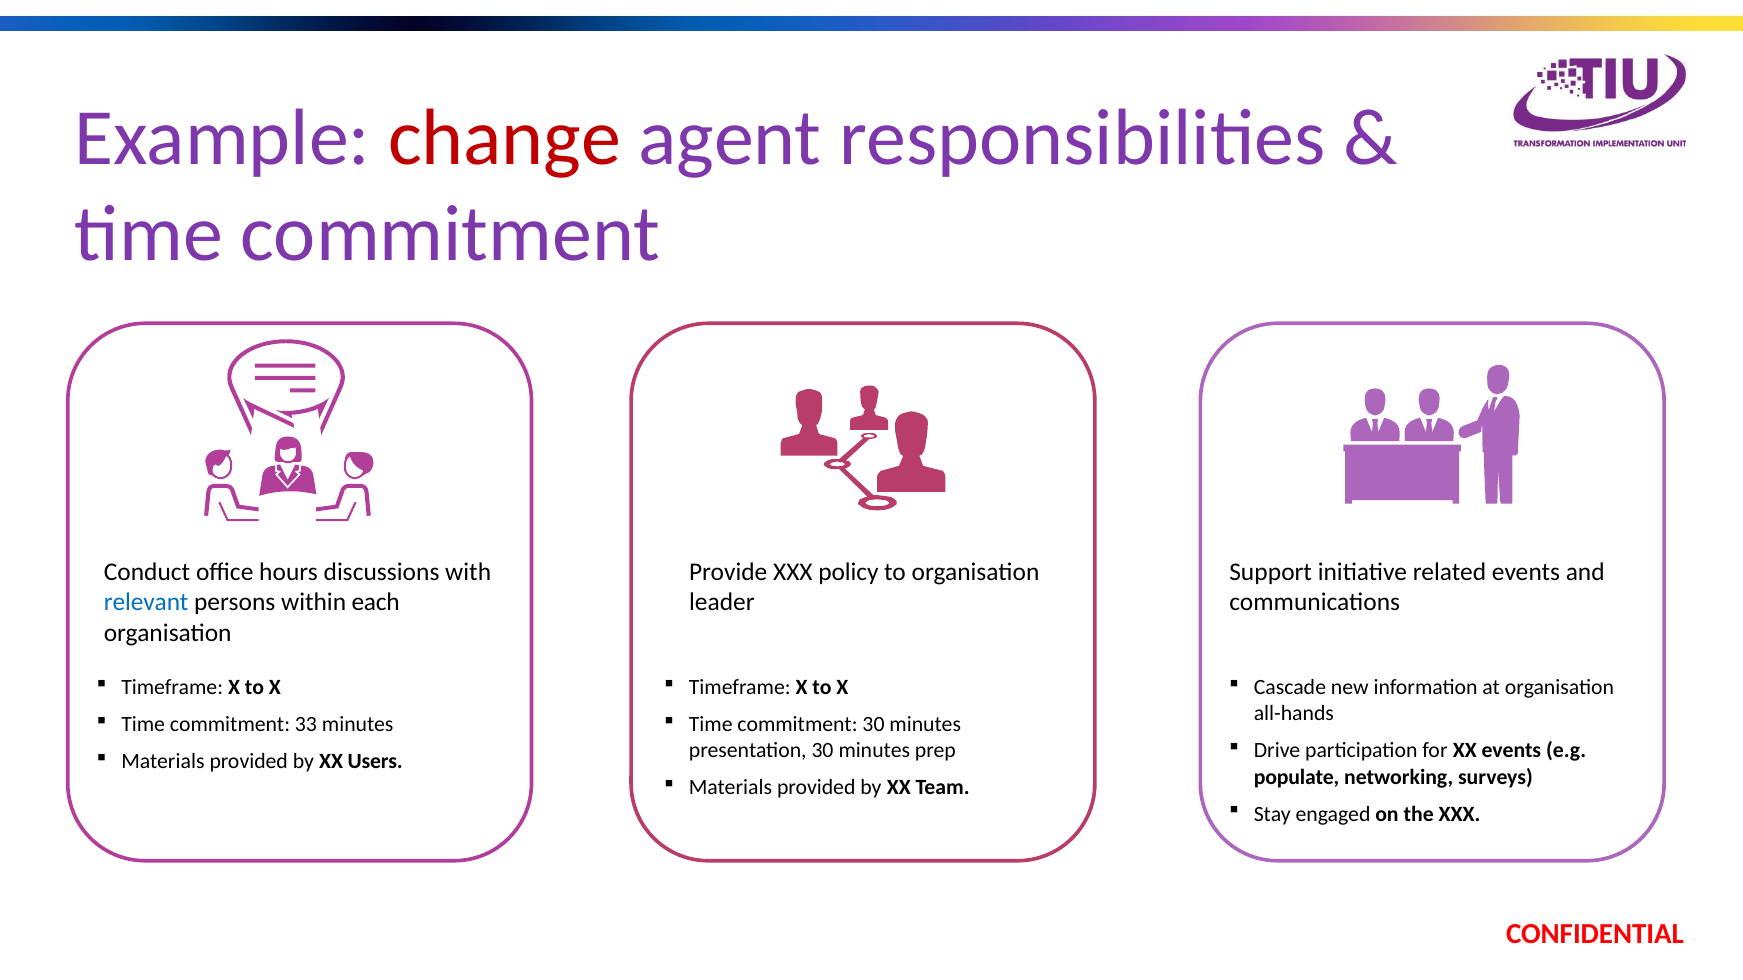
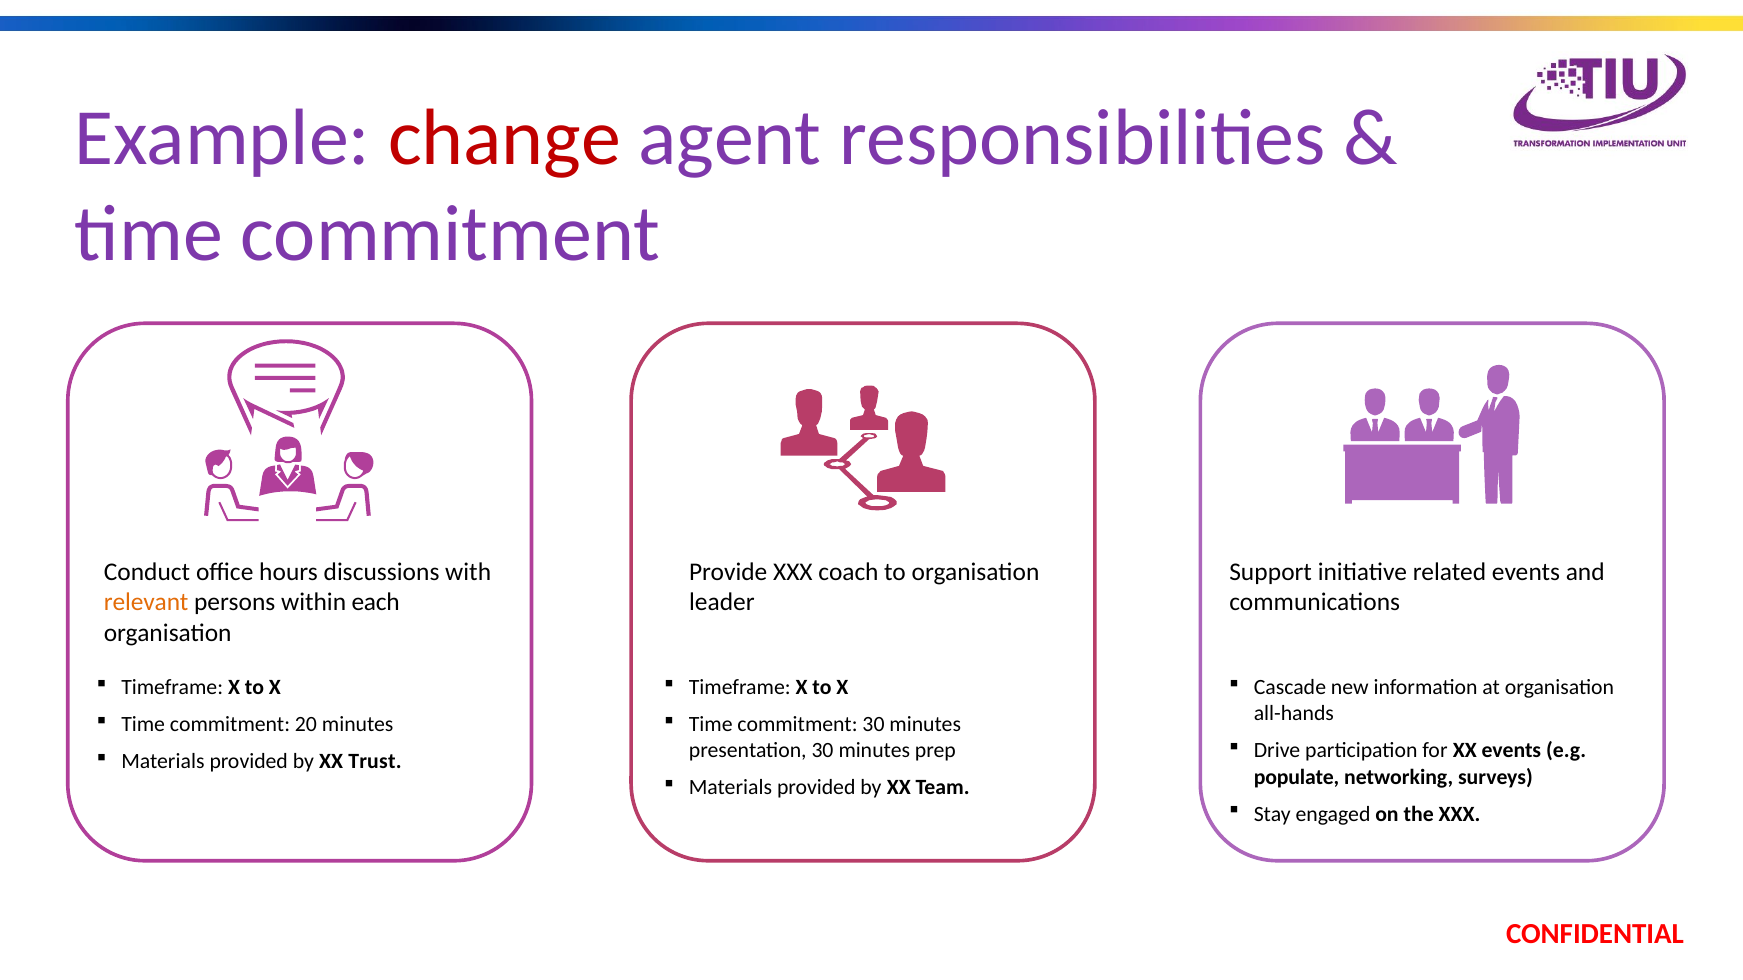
policy: policy -> coach
relevant colour: blue -> orange
33: 33 -> 20
Users: Users -> Trust
